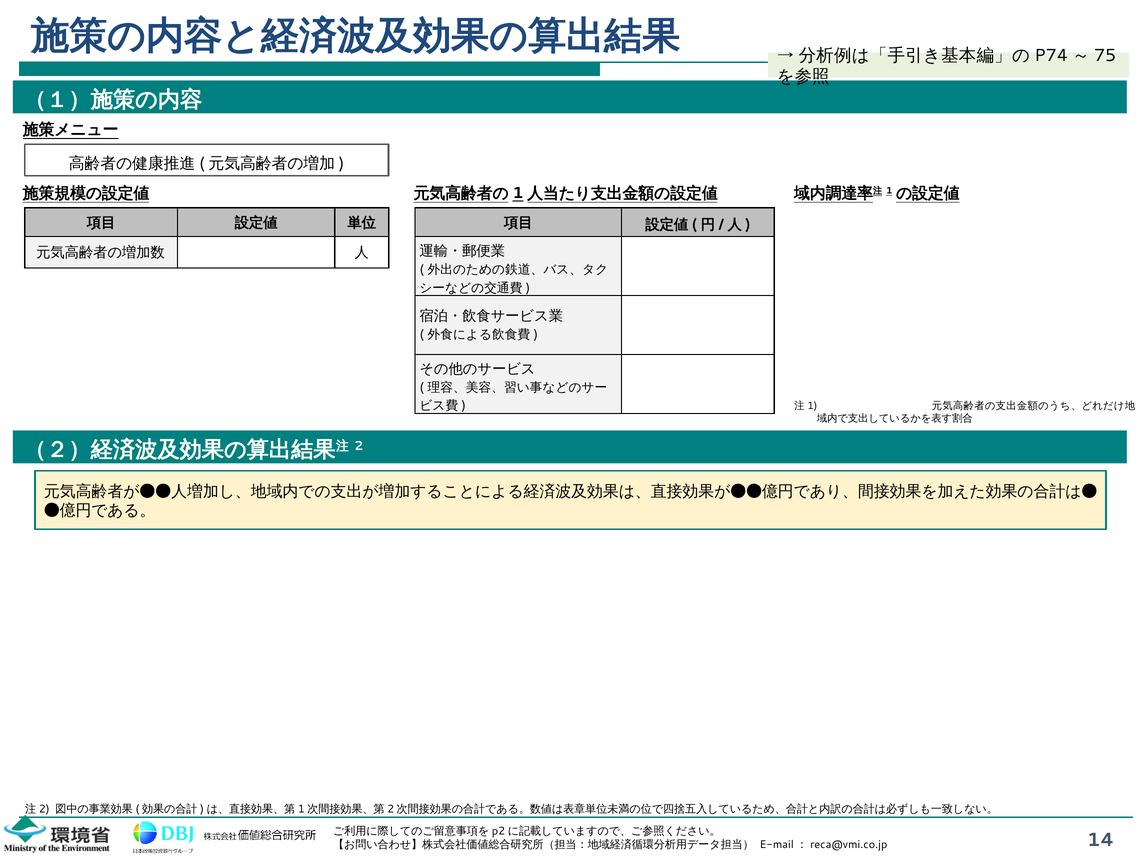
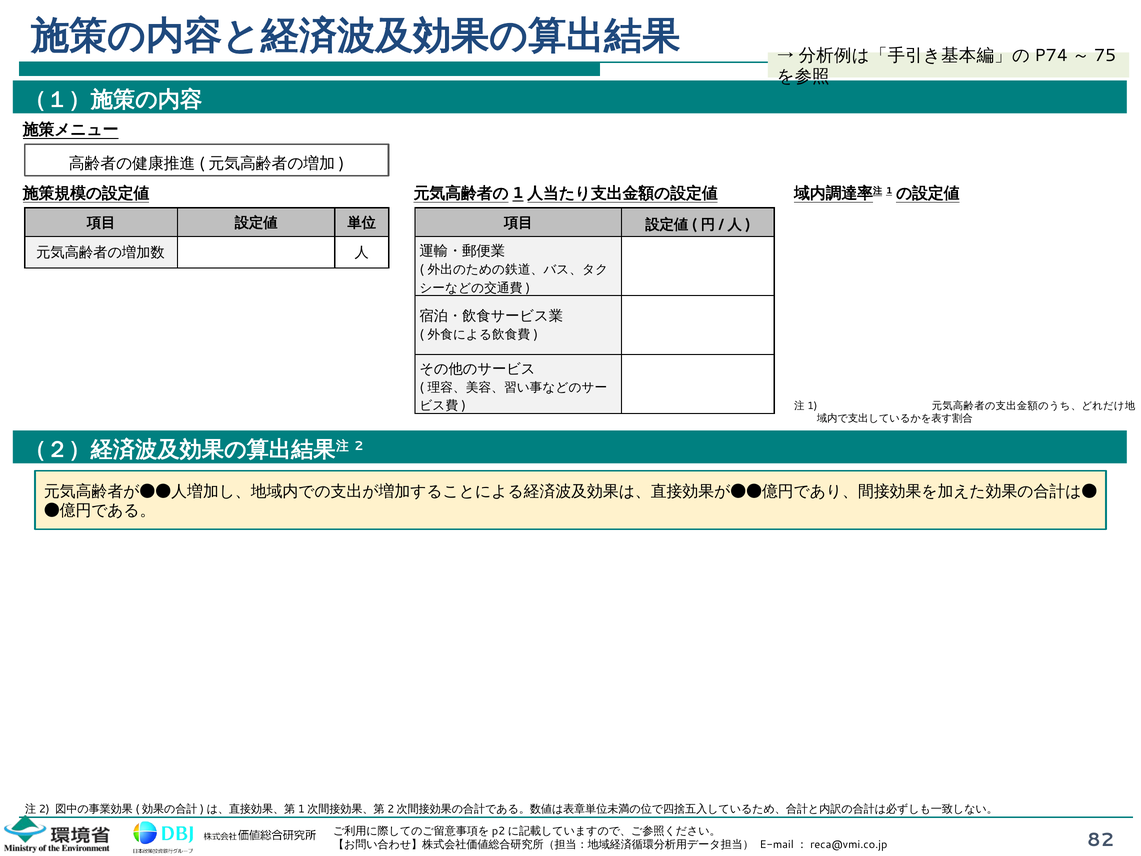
14: 14 -> 82
